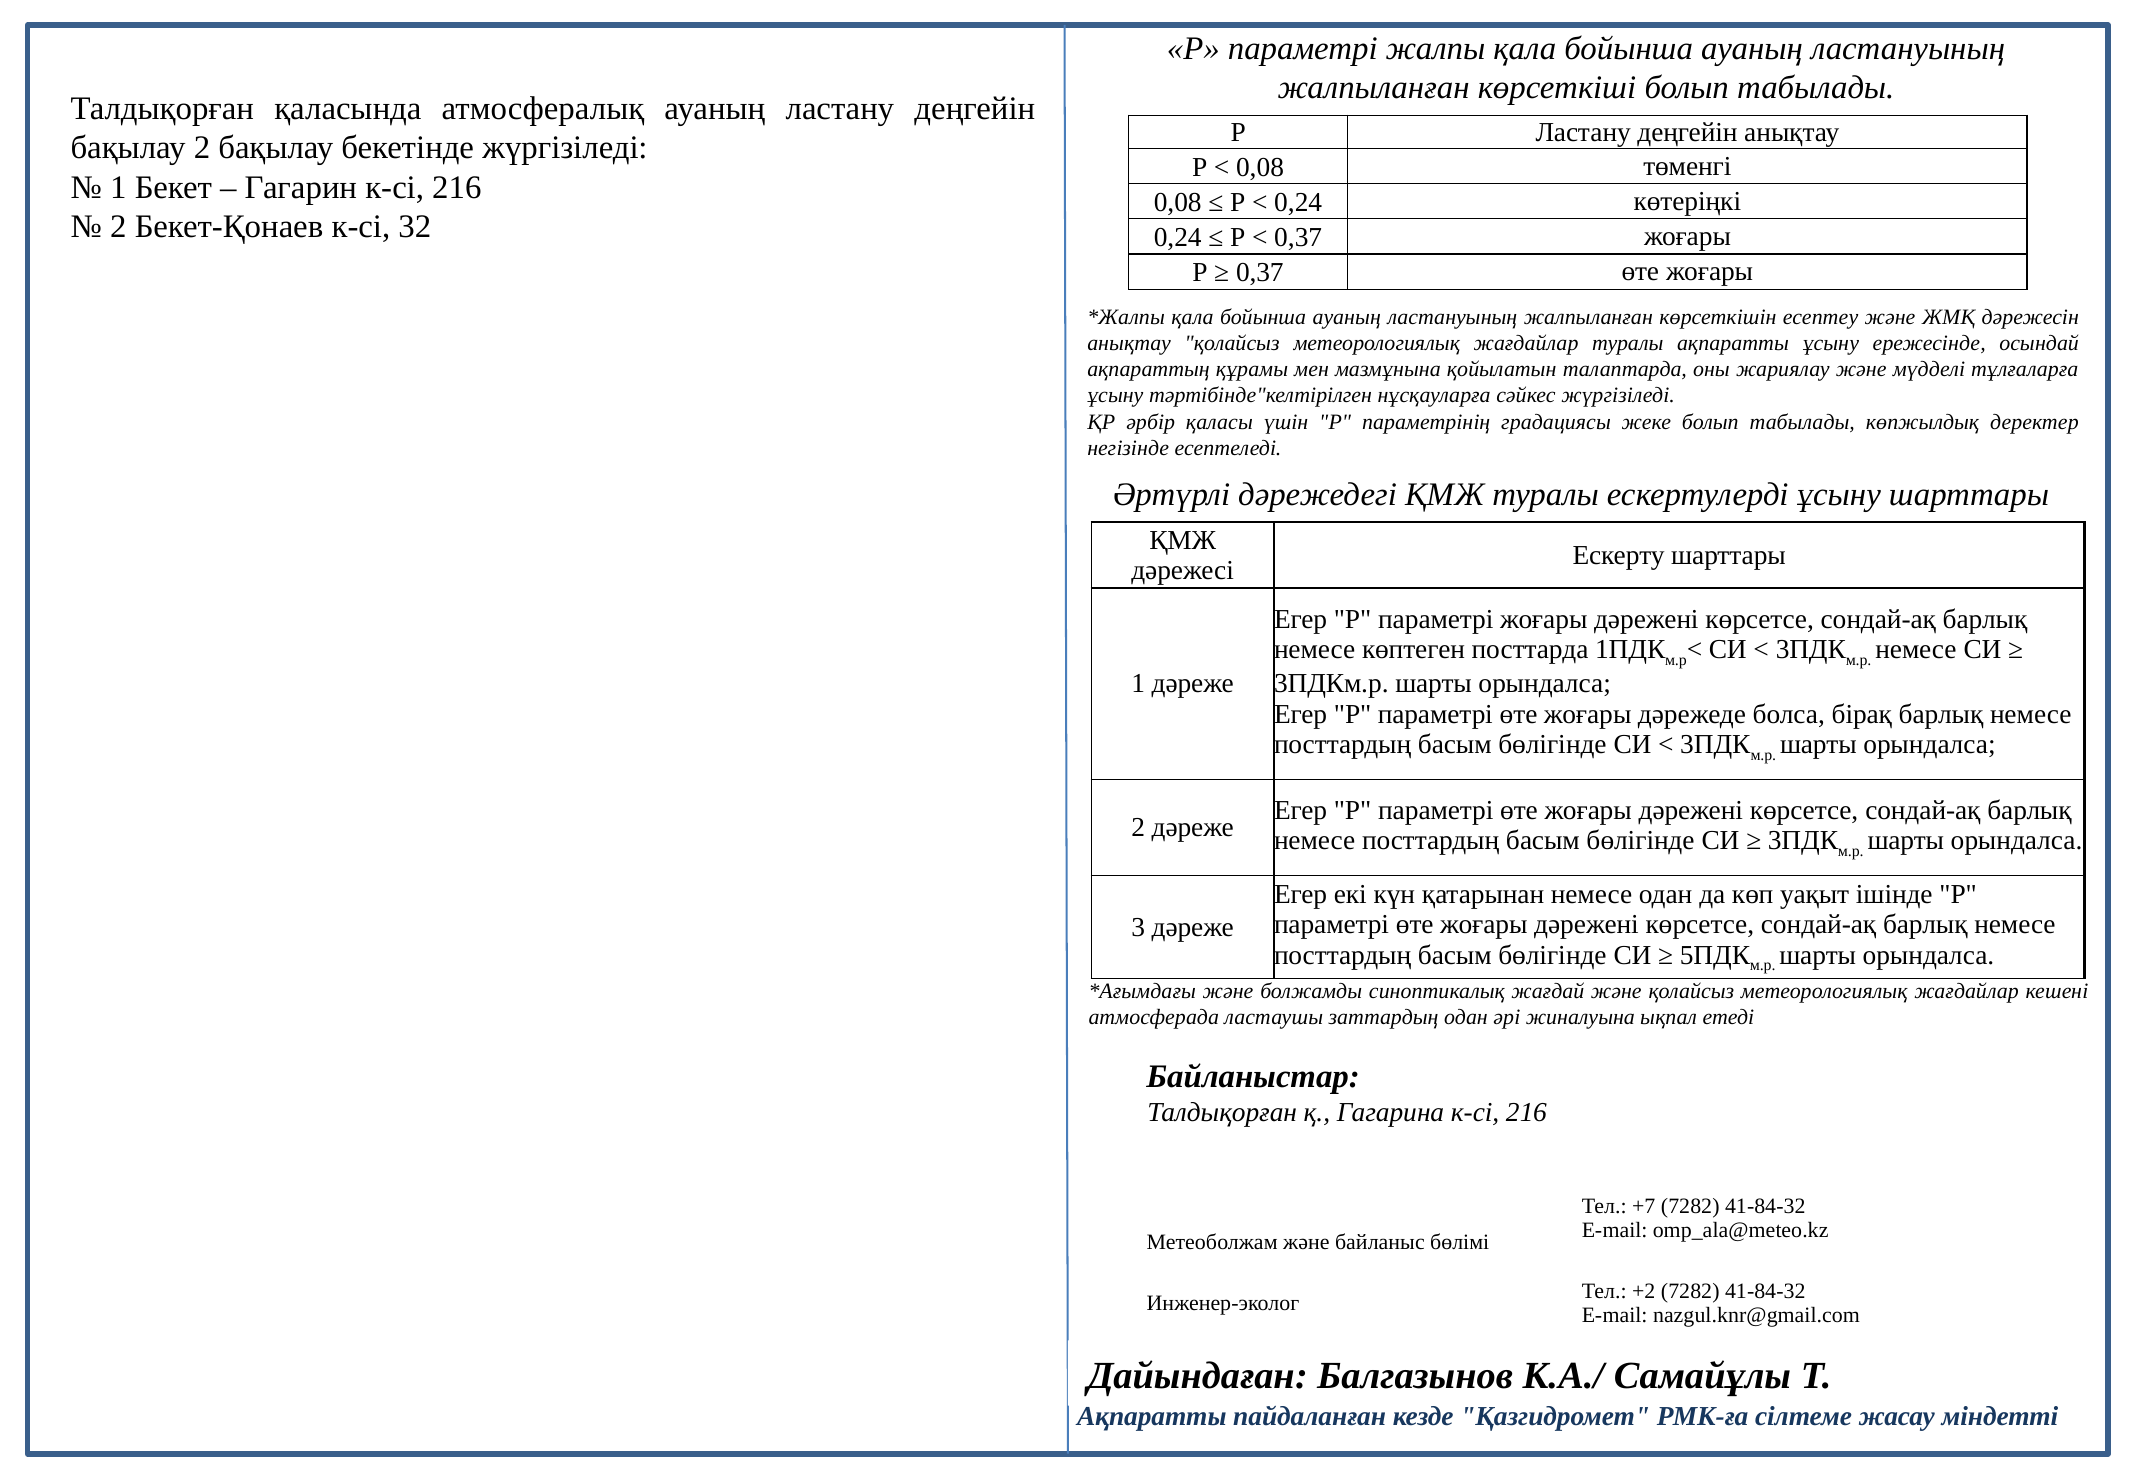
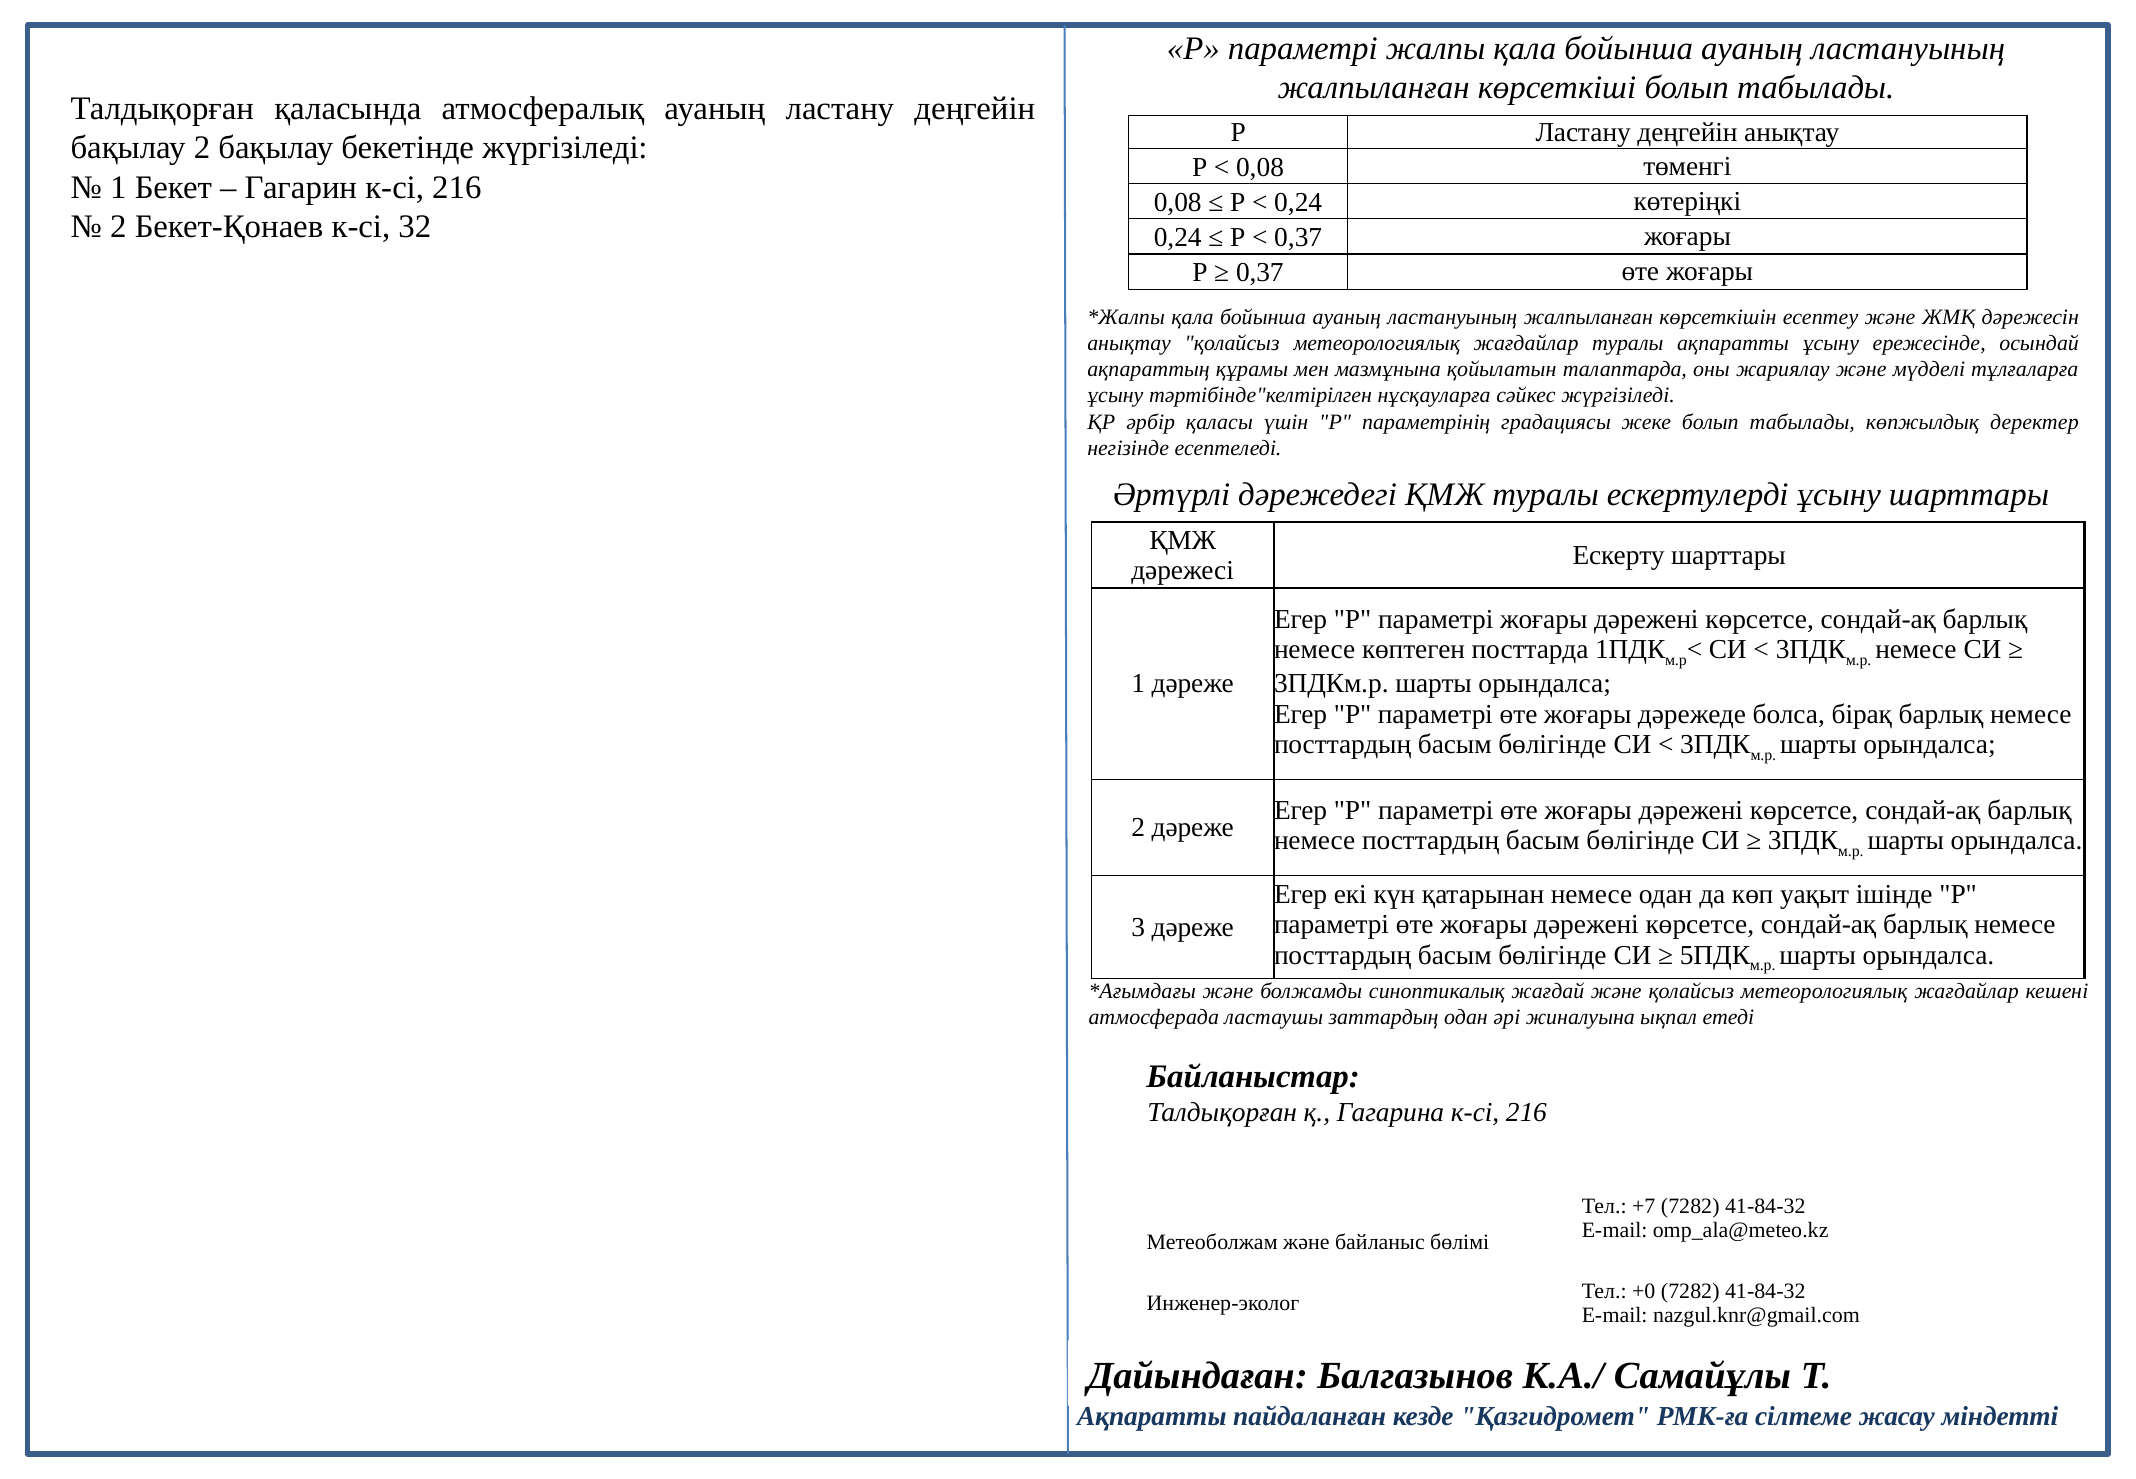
+2: +2 -> +0
